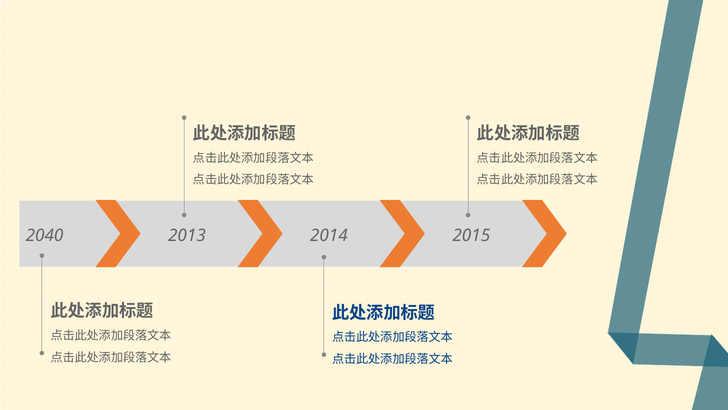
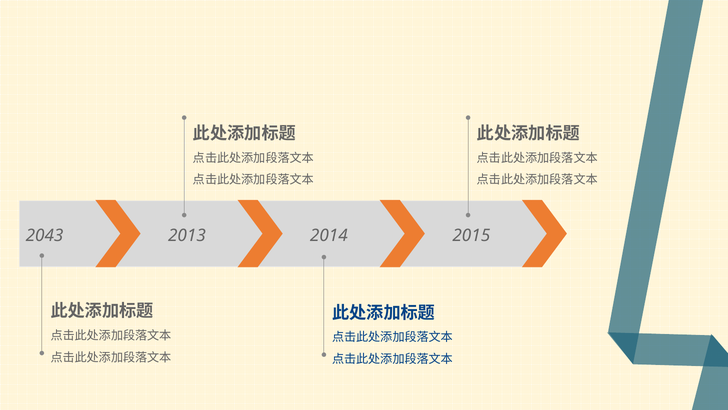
2040: 2040 -> 2043
